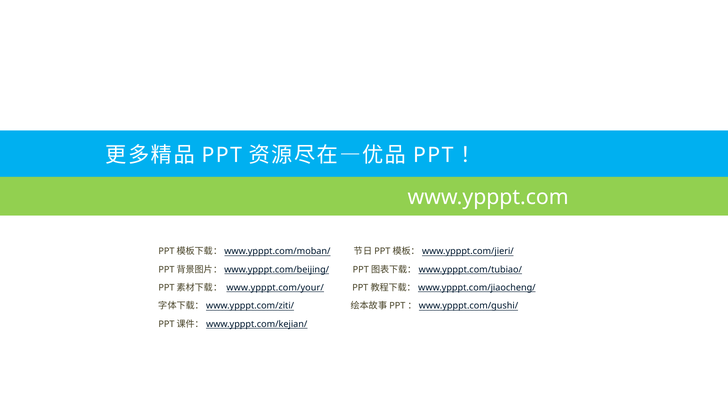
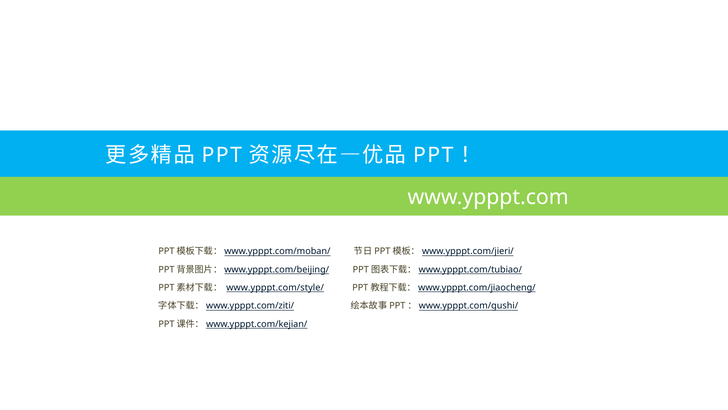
www.ypppt.com/your/: www.ypppt.com/your/ -> www.ypppt.com/style/
